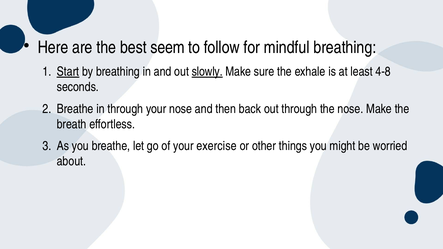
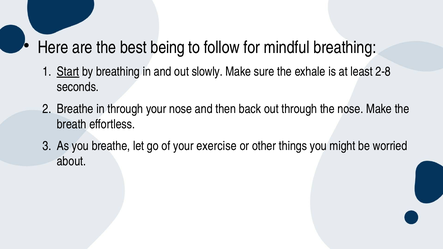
seem: seem -> being
slowly underline: present -> none
4-8: 4-8 -> 2-8
